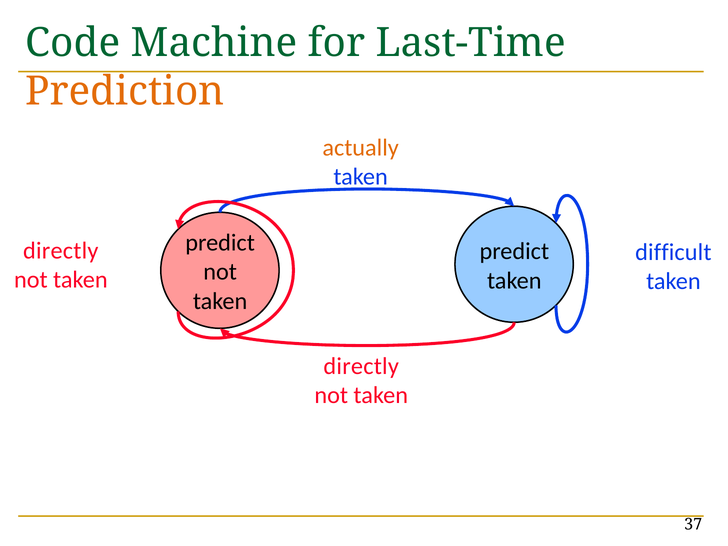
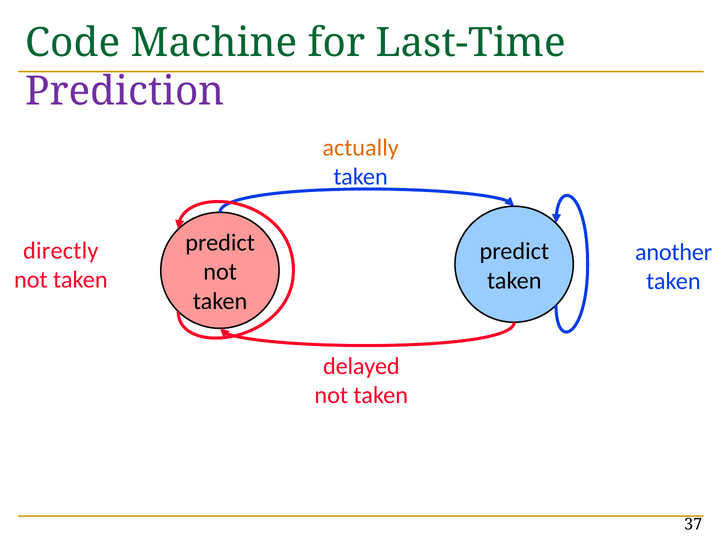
Prediction colour: orange -> purple
difficult: difficult -> another
directly at (361, 366): directly -> delayed
